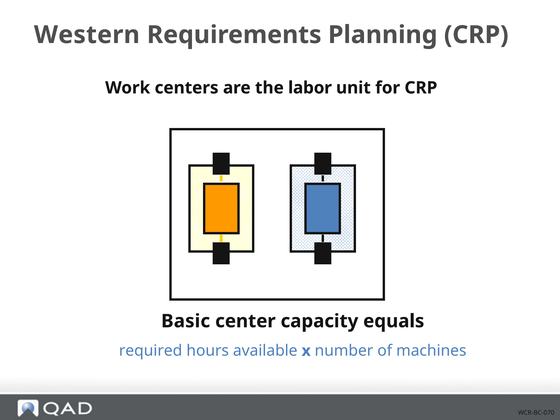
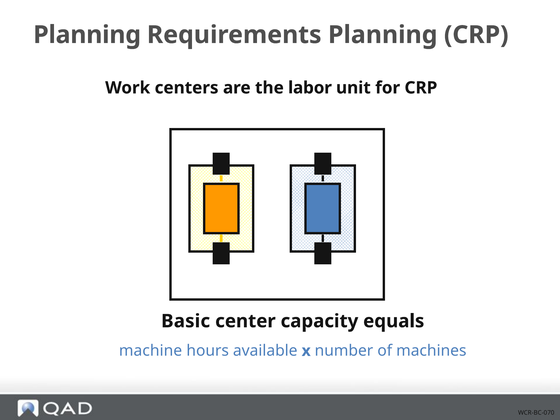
Western at (87, 35): Western -> Planning
required: required -> machine
